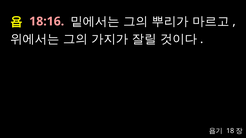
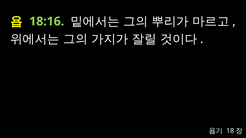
18:16 colour: pink -> light green
